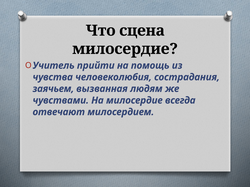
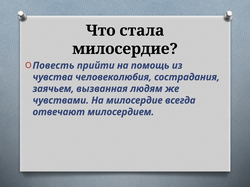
сцена: сцена -> стала
Учитель: Учитель -> Повесть
